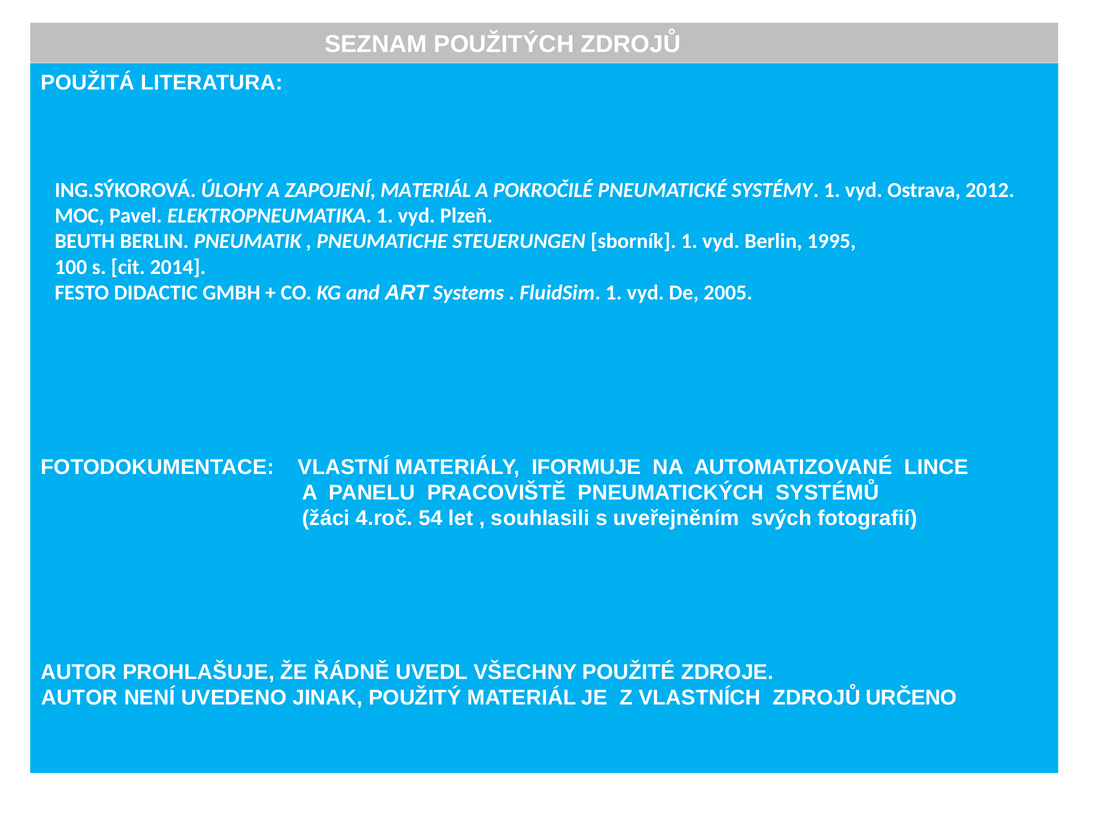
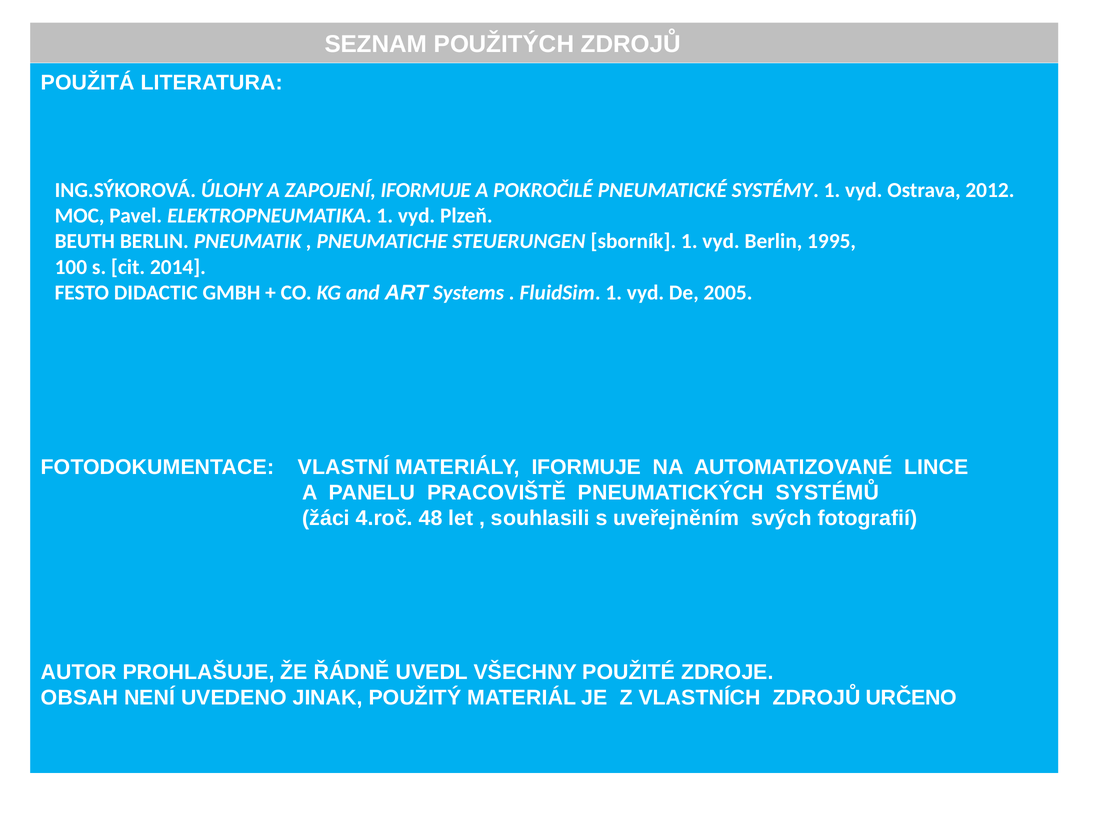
ZAPOJENÍ MATERIÁL: MATERIÁL -> IFORMUJE
54: 54 -> 48
AUTOR at (79, 698): AUTOR -> OBSAH
